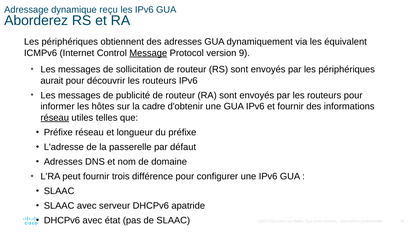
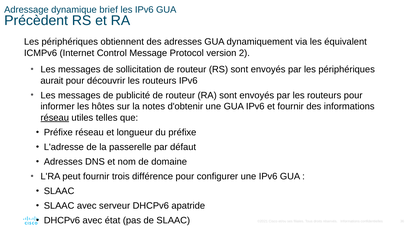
reçu: reçu -> brief
Aborderez: Aborderez -> Précèdent
Message underline: present -> none
9: 9 -> 2
cadre: cadre -> notes
